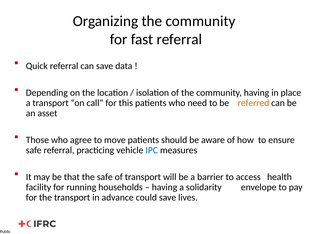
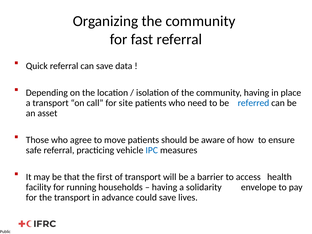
this: this -> site
referred colour: orange -> blue
the safe: safe -> first
